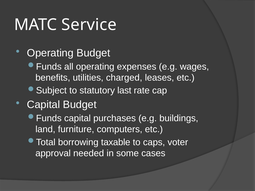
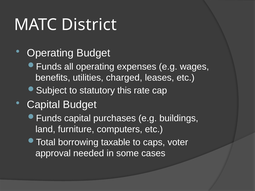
Service: Service -> District
last: last -> this
